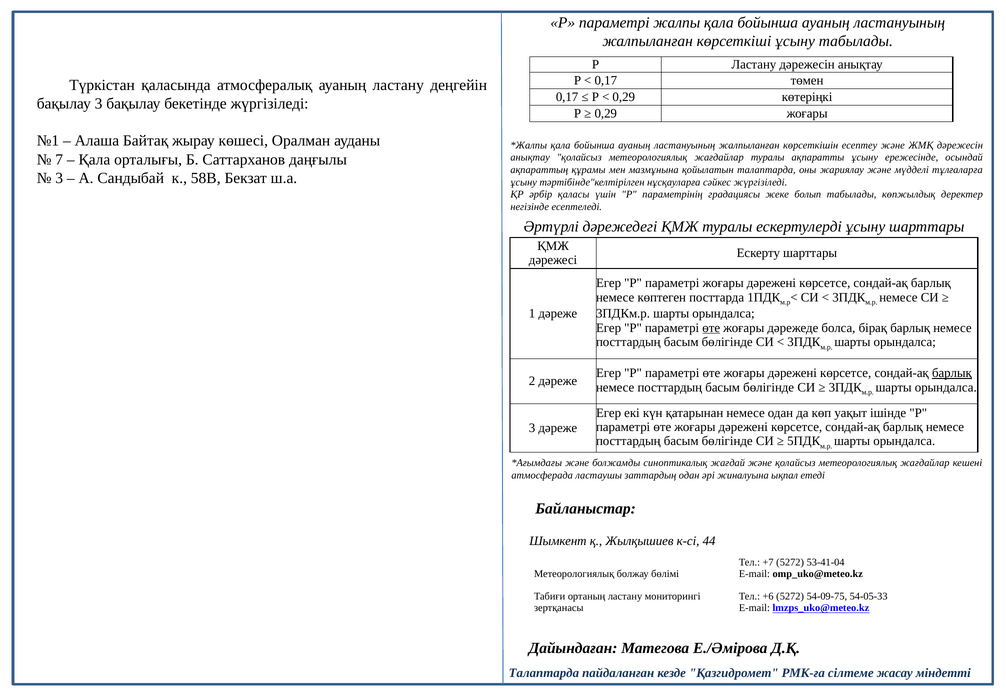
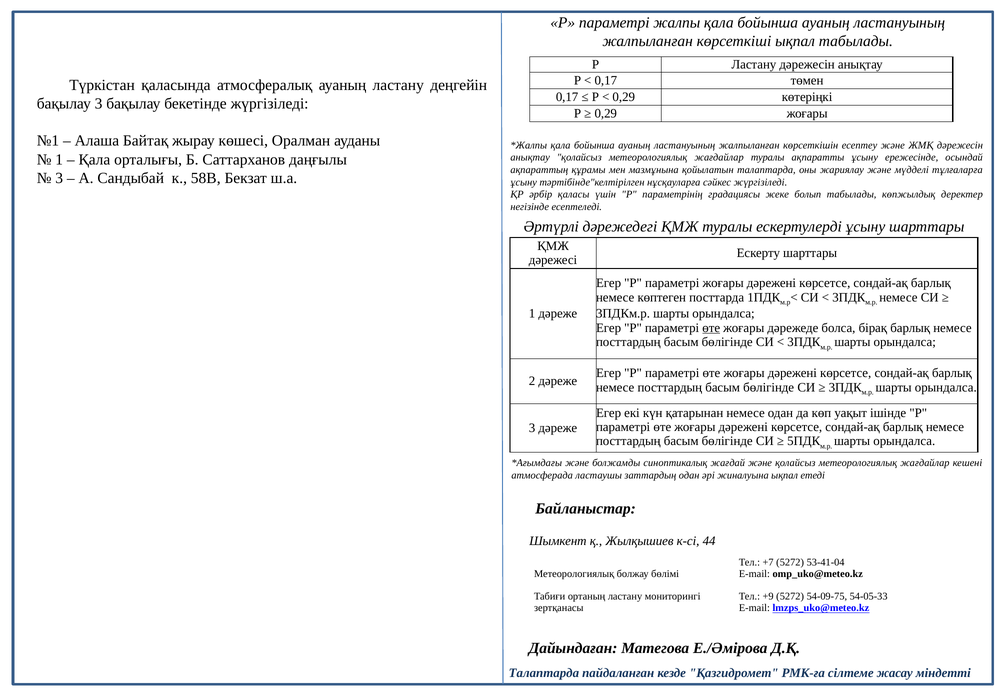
көрсеткіші ұсыну: ұсыну -> ықпал
7 at (59, 160): 7 -> 1
барлық at (952, 373) underline: present -> none
+6: +6 -> +9
